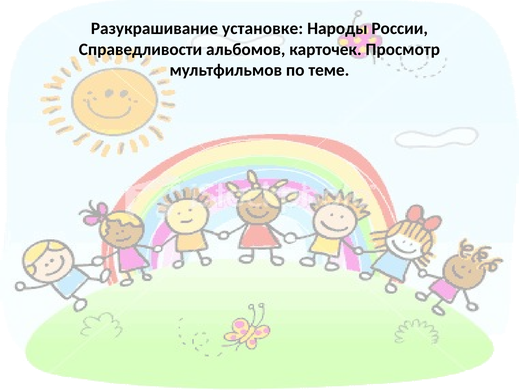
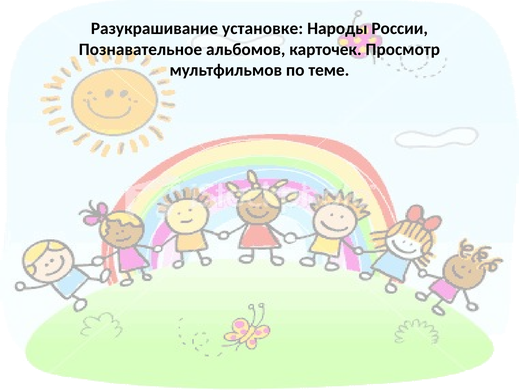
Справедливости: Справедливости -> Познавательное
